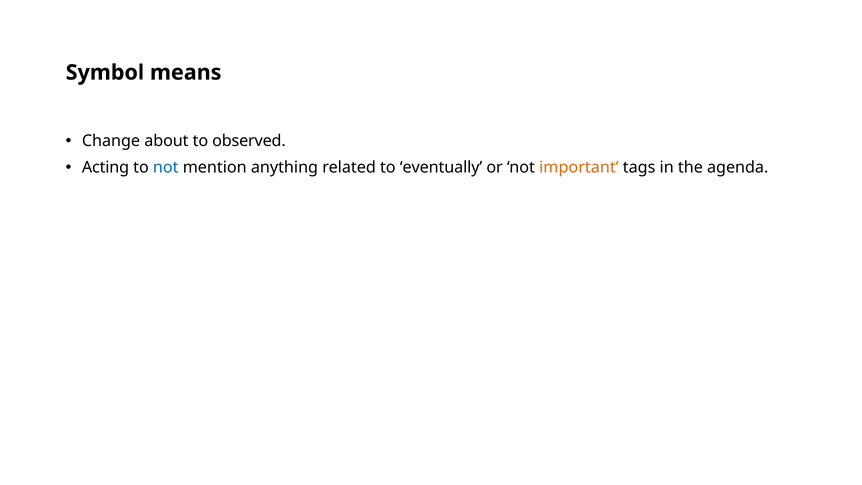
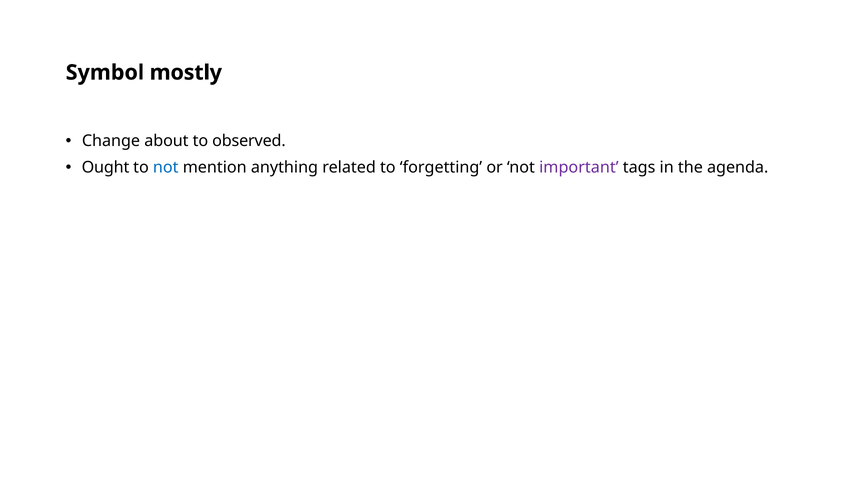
means: means -> mostly
Acting: Acting -> Ought
eventually: eventually -> forgetting
important colour: orange -> purple
